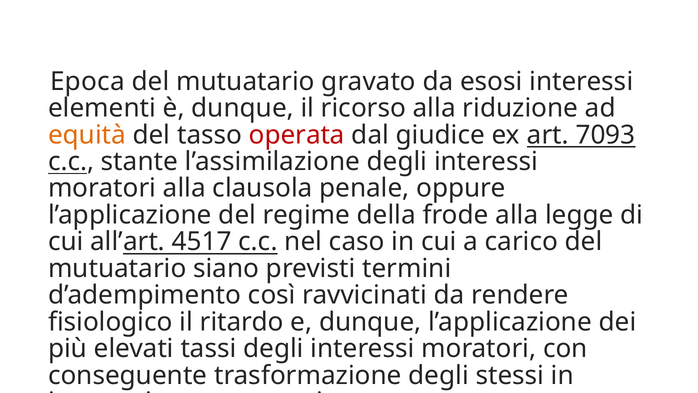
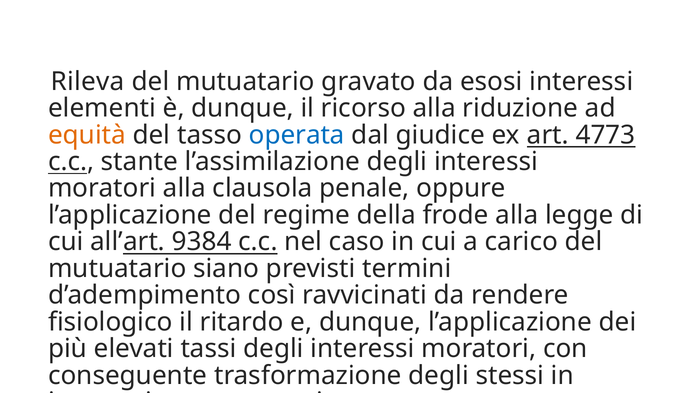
Epoca: Epoca -> Rileva
operata colour: red -> blue
7093: 7093 -> 4773
4517: 4517 -> 9384
